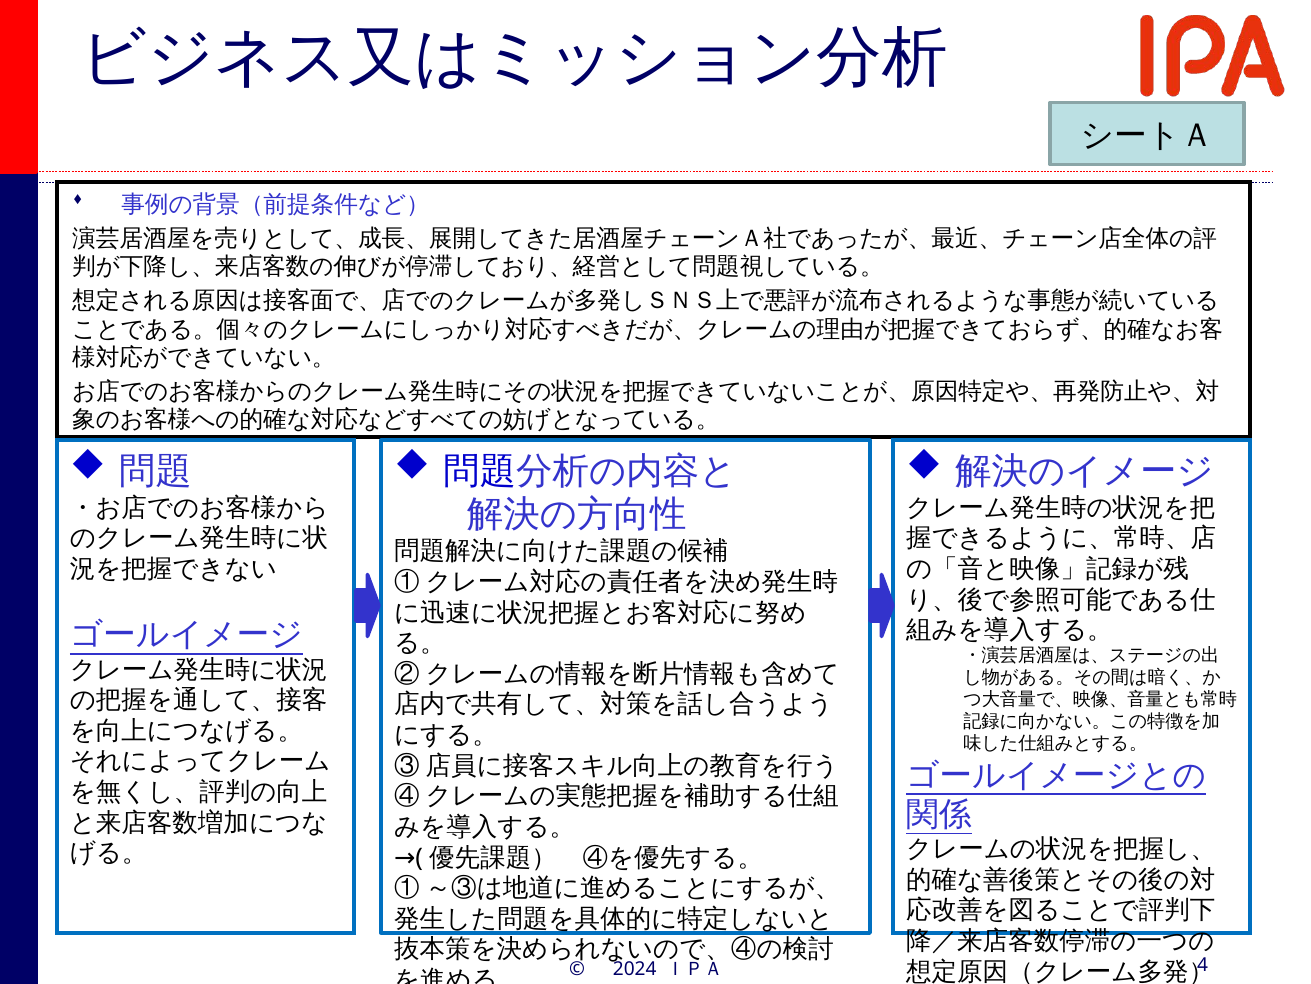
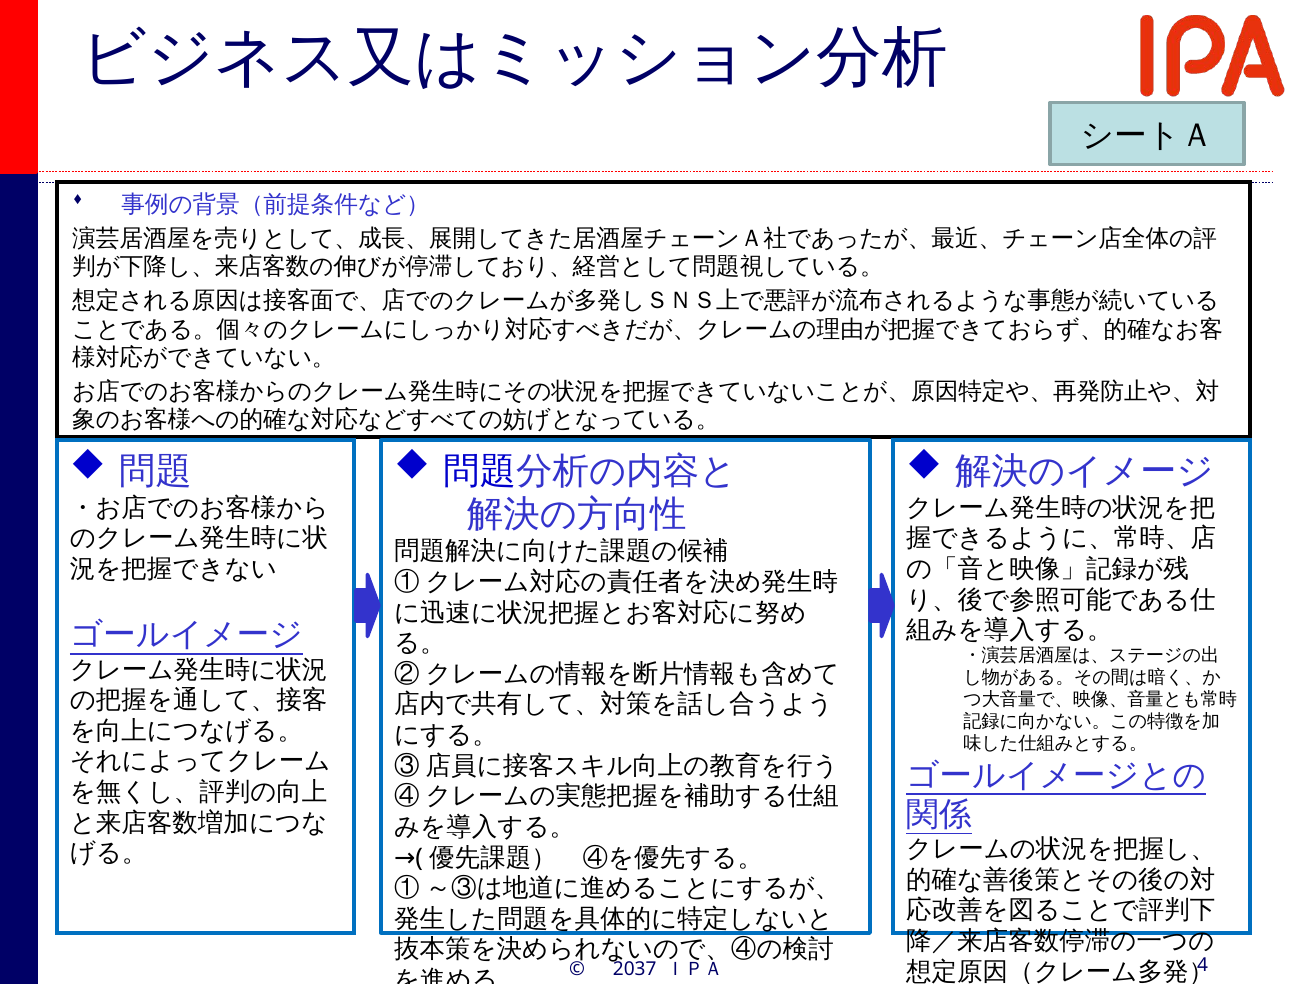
2024: 2024 -> 2037
